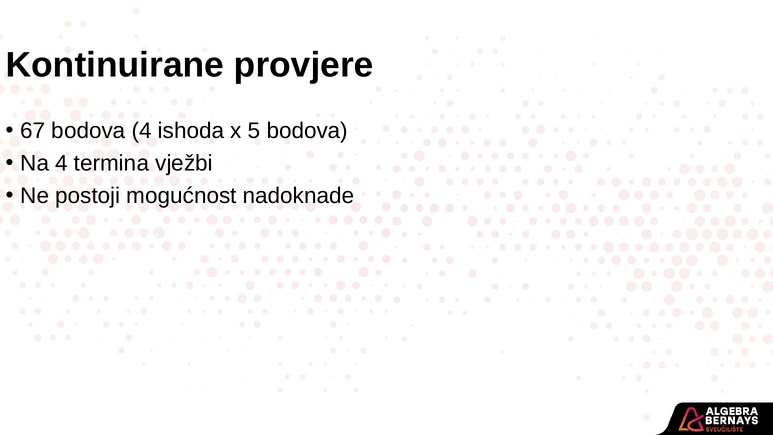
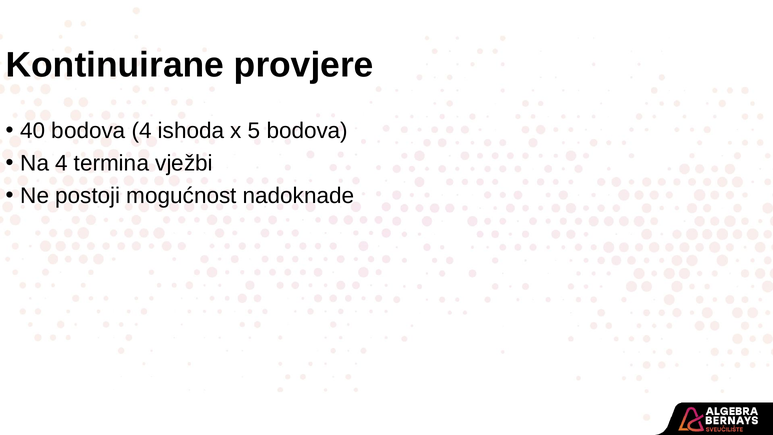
67: 67 -> 40
